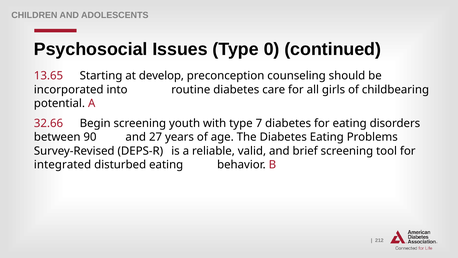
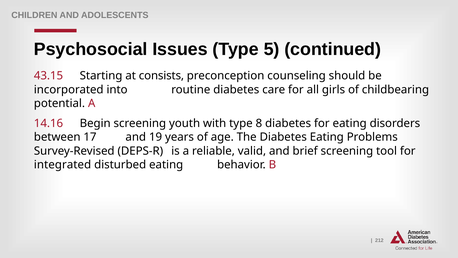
0: 0 -> 5
13.65: 13.65 -> 43.15
develop: develop -> consists
32.66: 32.66 -> 14.16
7: 7 -> 8
90: 90 -> 17
27: 27 -> 19
